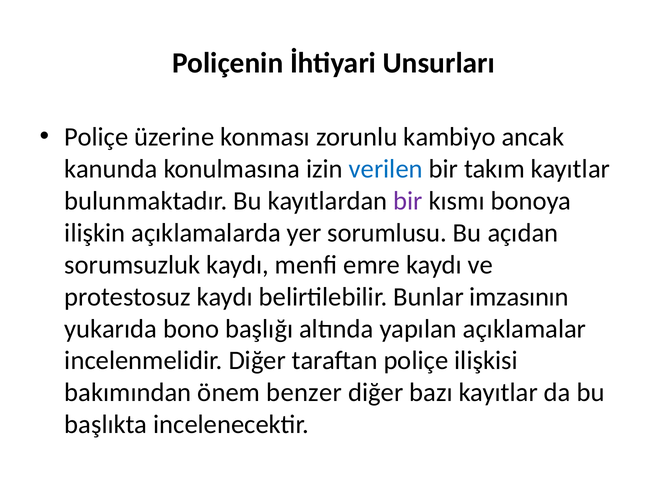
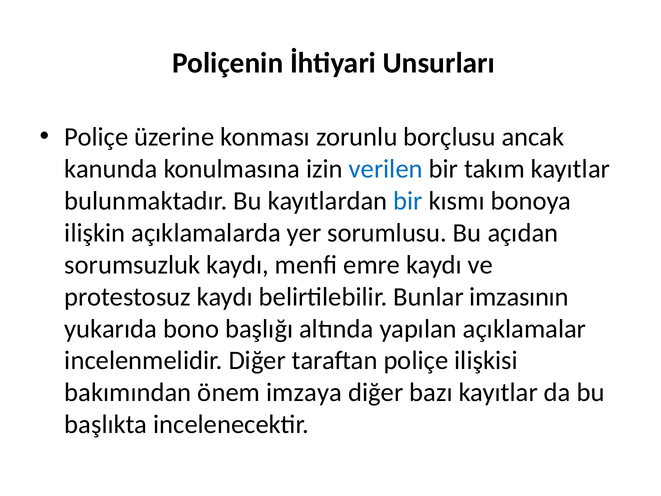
kambiyo: kambiyo -> borçlusu
bir at (408, 201) colour: purple -> blue
benzer: benzer -> imzaya
